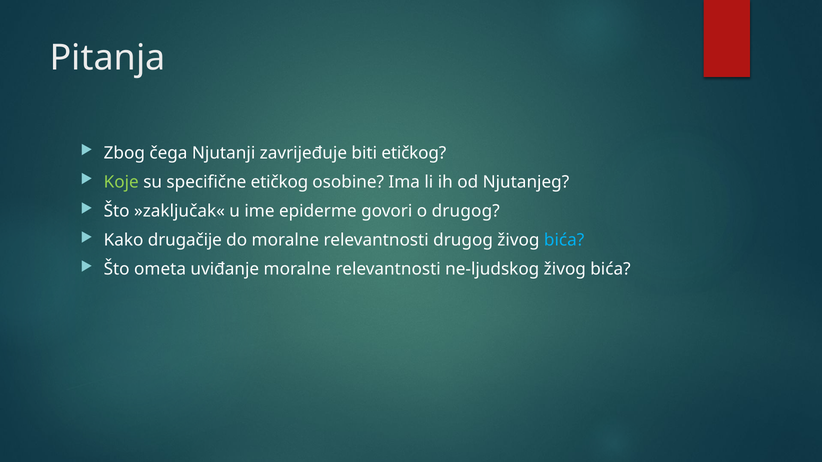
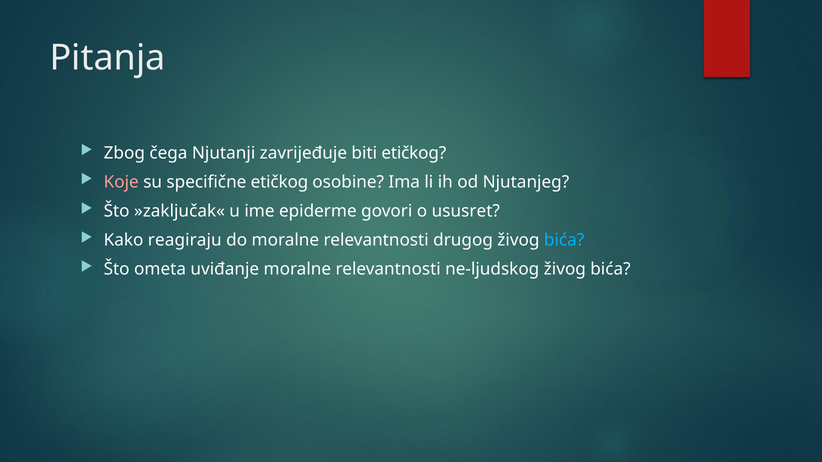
Koje colour: light green -> pink
o drugog: drugog -> ususret
drugačije: drugačije -> reagiraju
